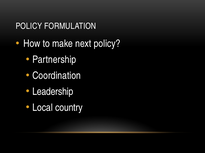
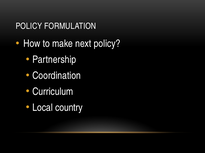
Leadership: Leadership -> Curriculum
